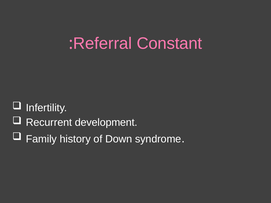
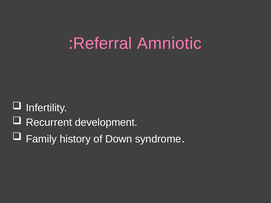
Constant: Constant -> Amniotic
